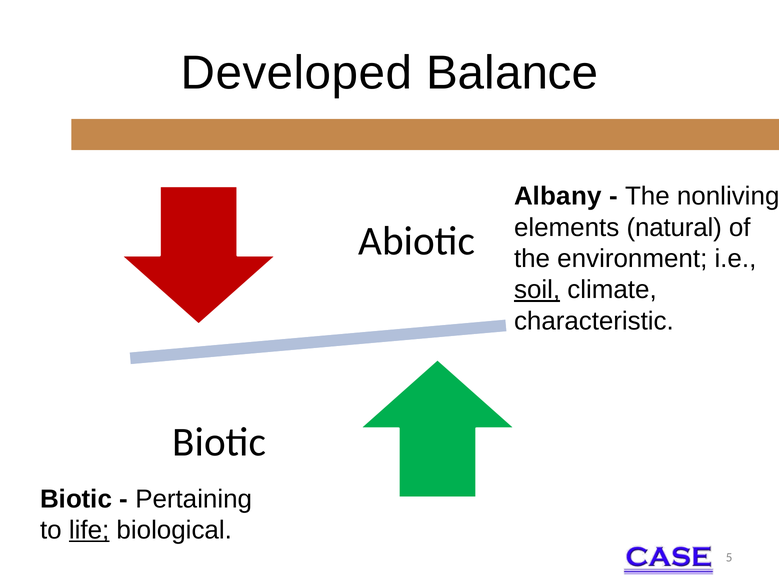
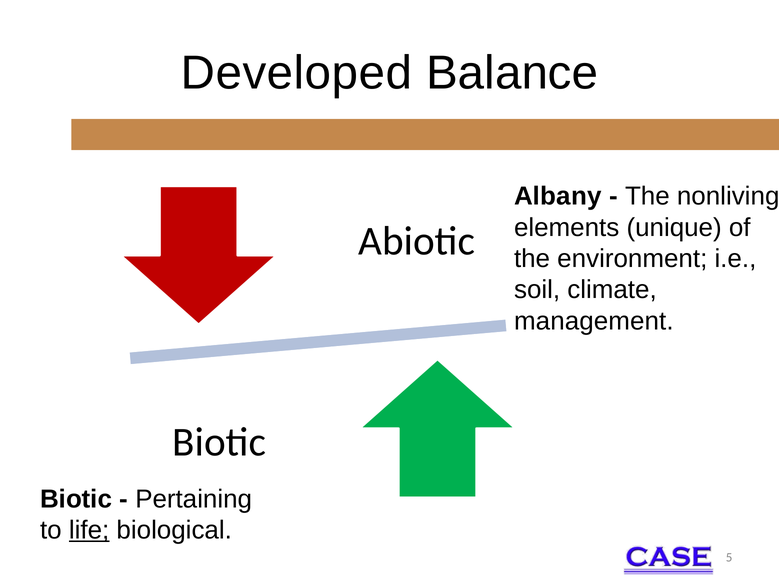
natural: natural -> unique
soil underline: present -> none
characteristic: characteristic -> management
